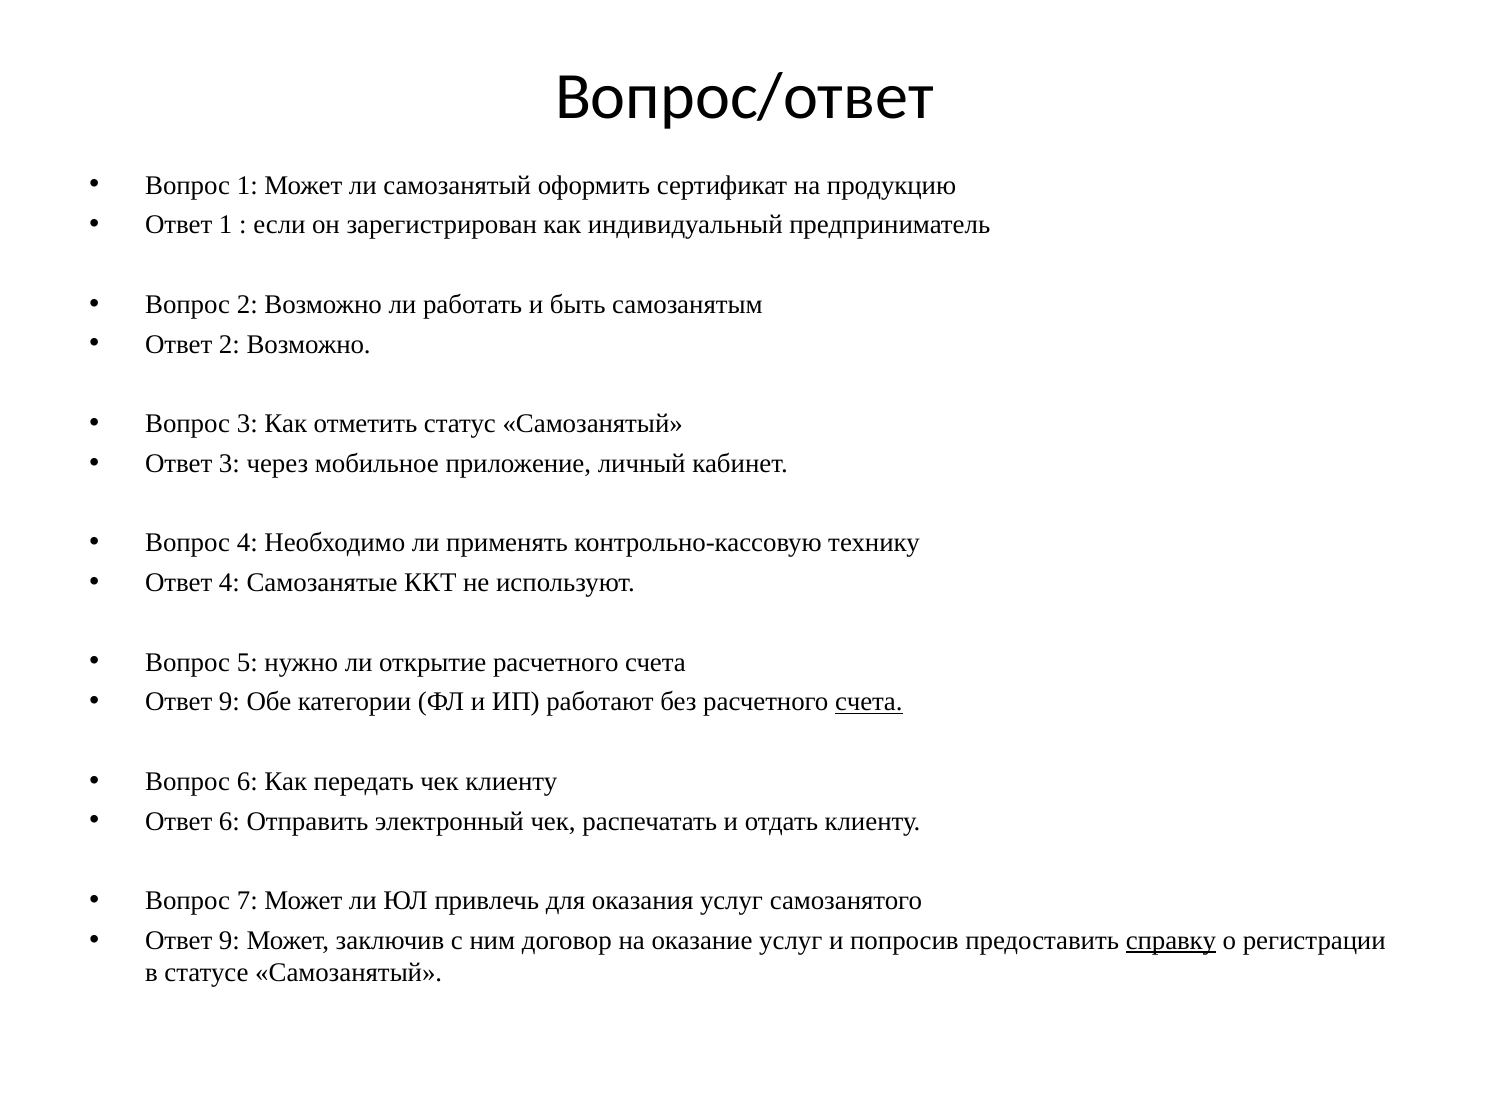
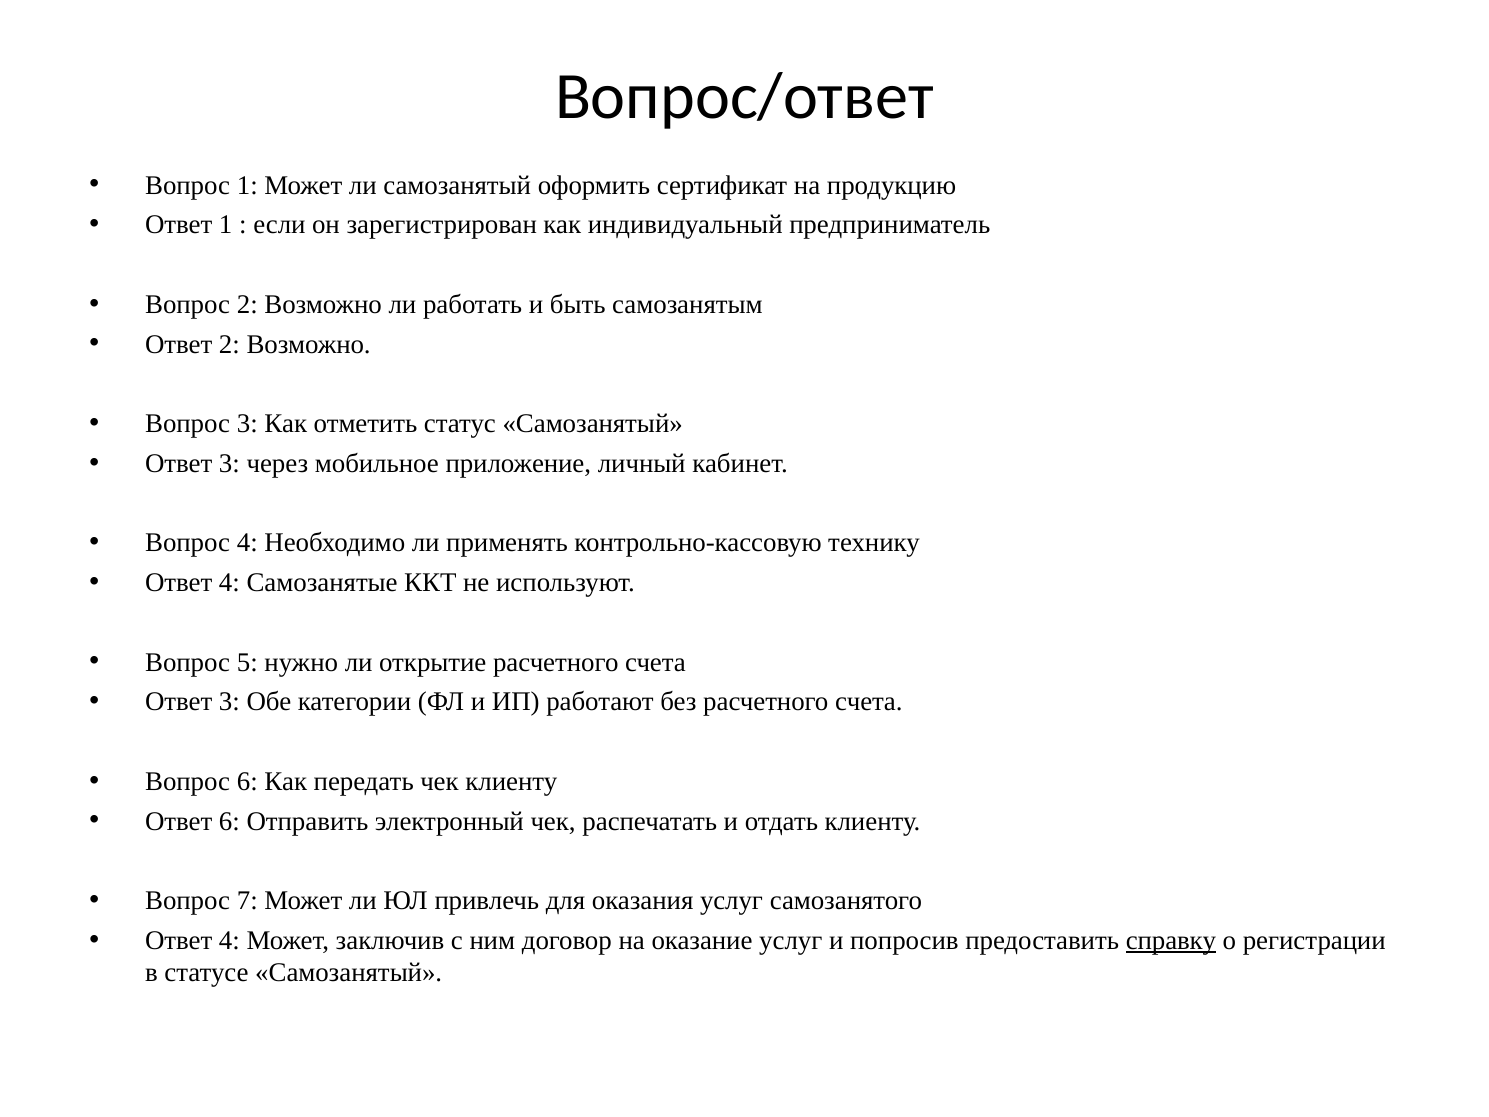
9 at (229, 702): 9 -> 3
счета at (869, 702) underline: present -> none
9 at (229, 940): 9 -> 4
